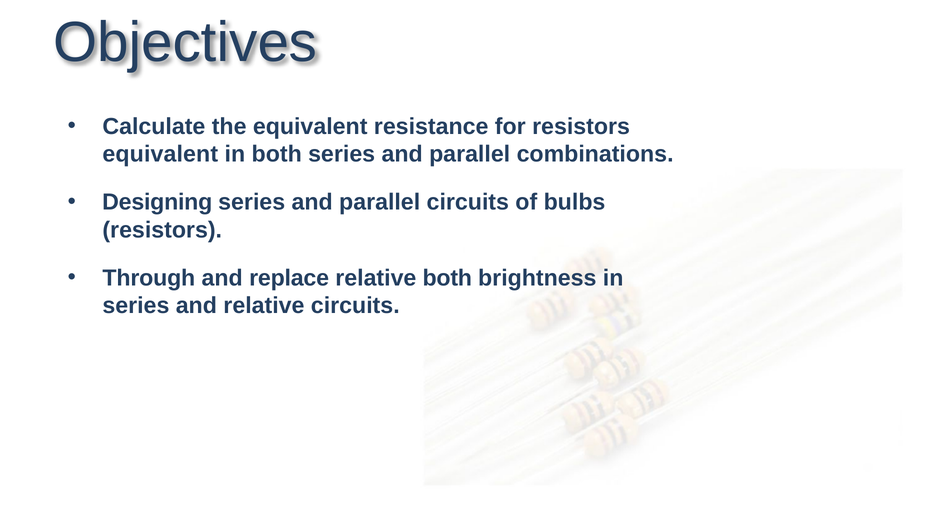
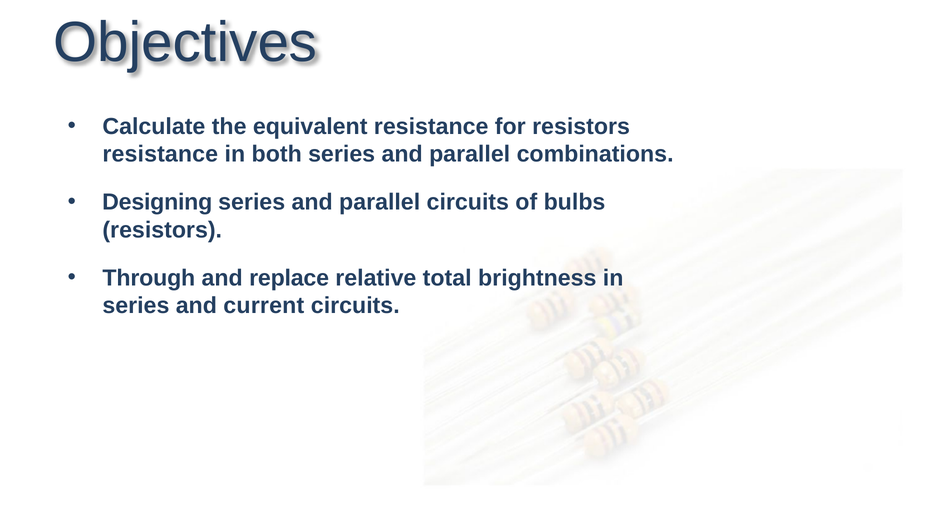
equivalent at (160, 154): equivalent -> resistance
relative both: both -> total
and relative: relative -> current
